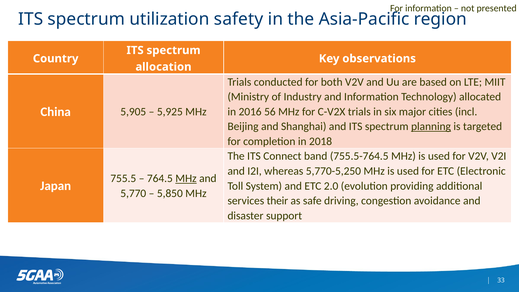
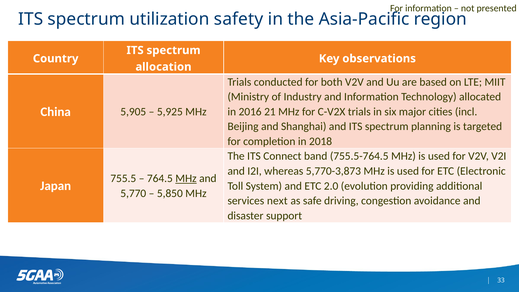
56: 56 -> 21
planning underline: present -> none
5,770-5,250: 5,770-5,250 -> 5,770-3,873
their: their -> next
